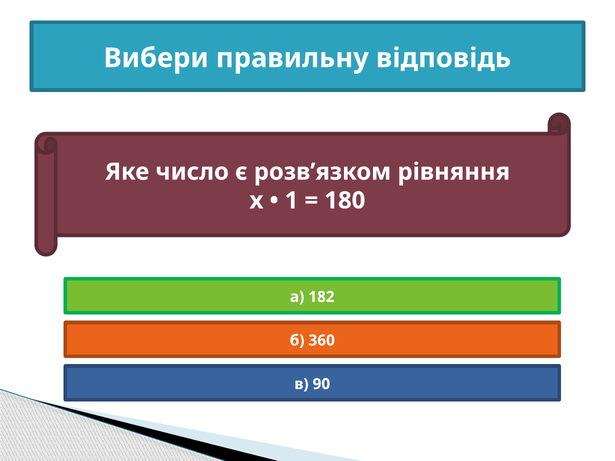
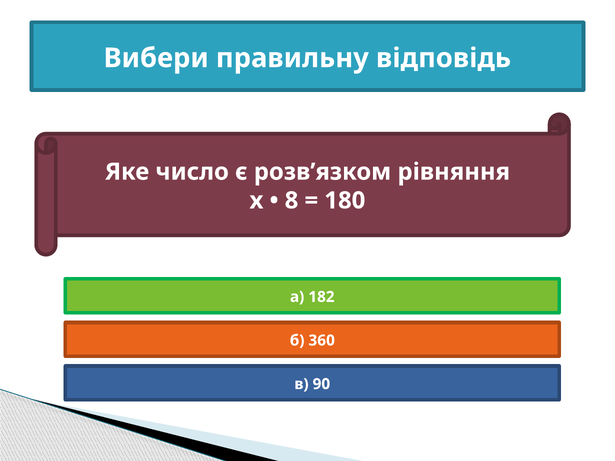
1: 1 -> 8
